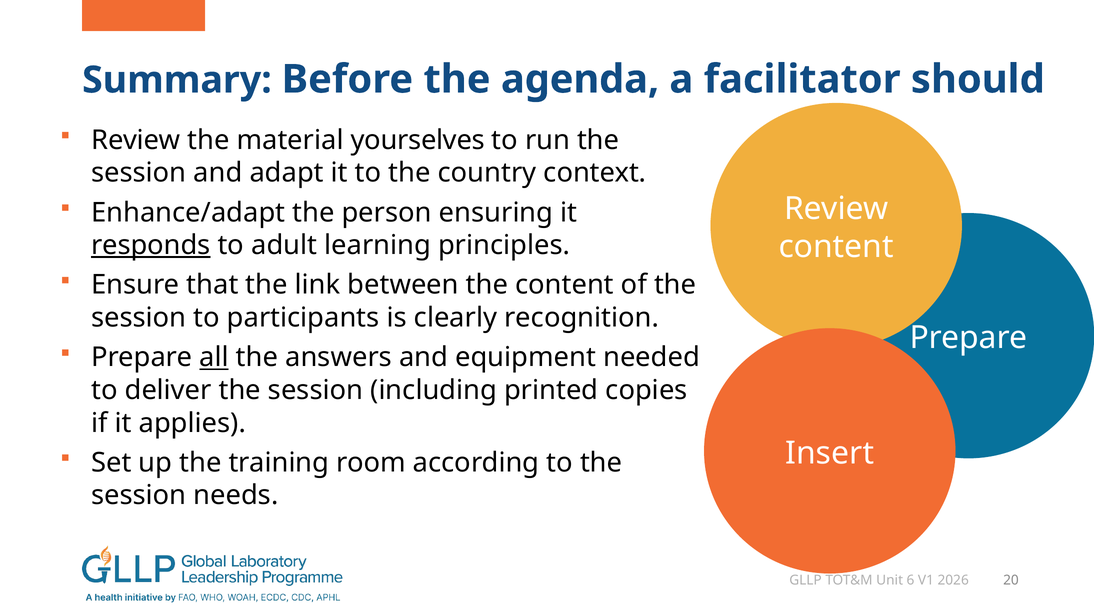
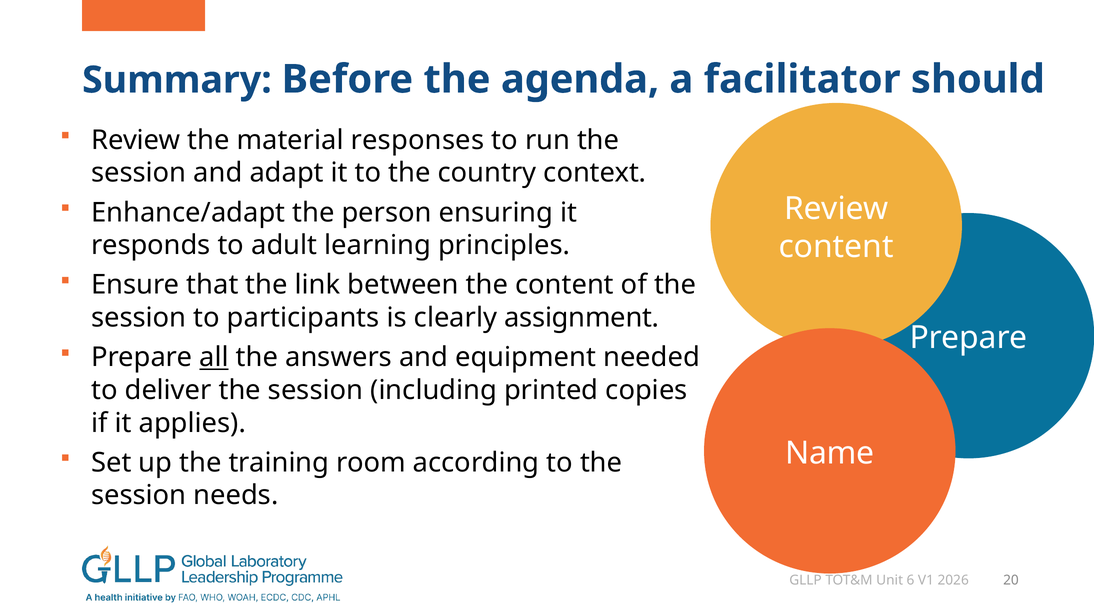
yourselves: yourselves -> responses
responds underline: present -> none
recognition: recognition -> assignment
Insert: Insert -> Name
